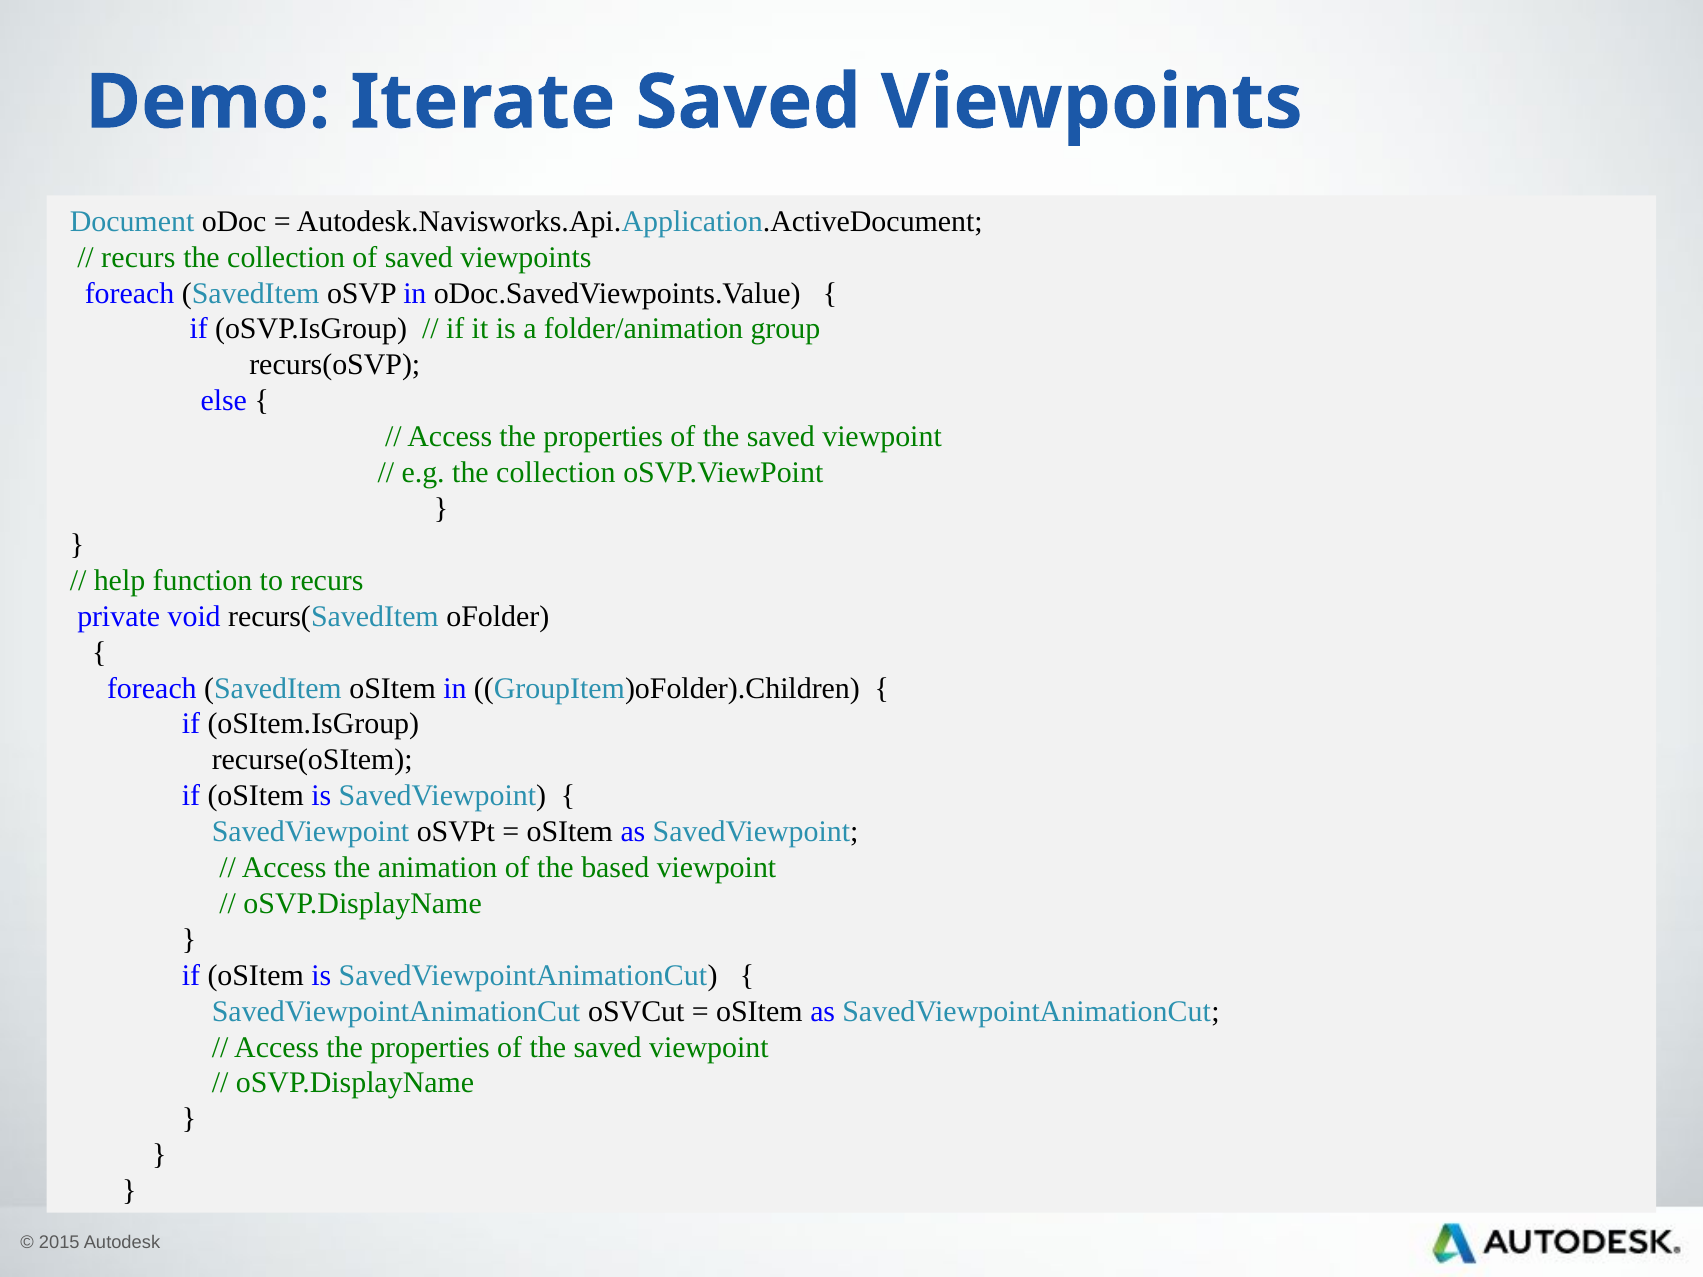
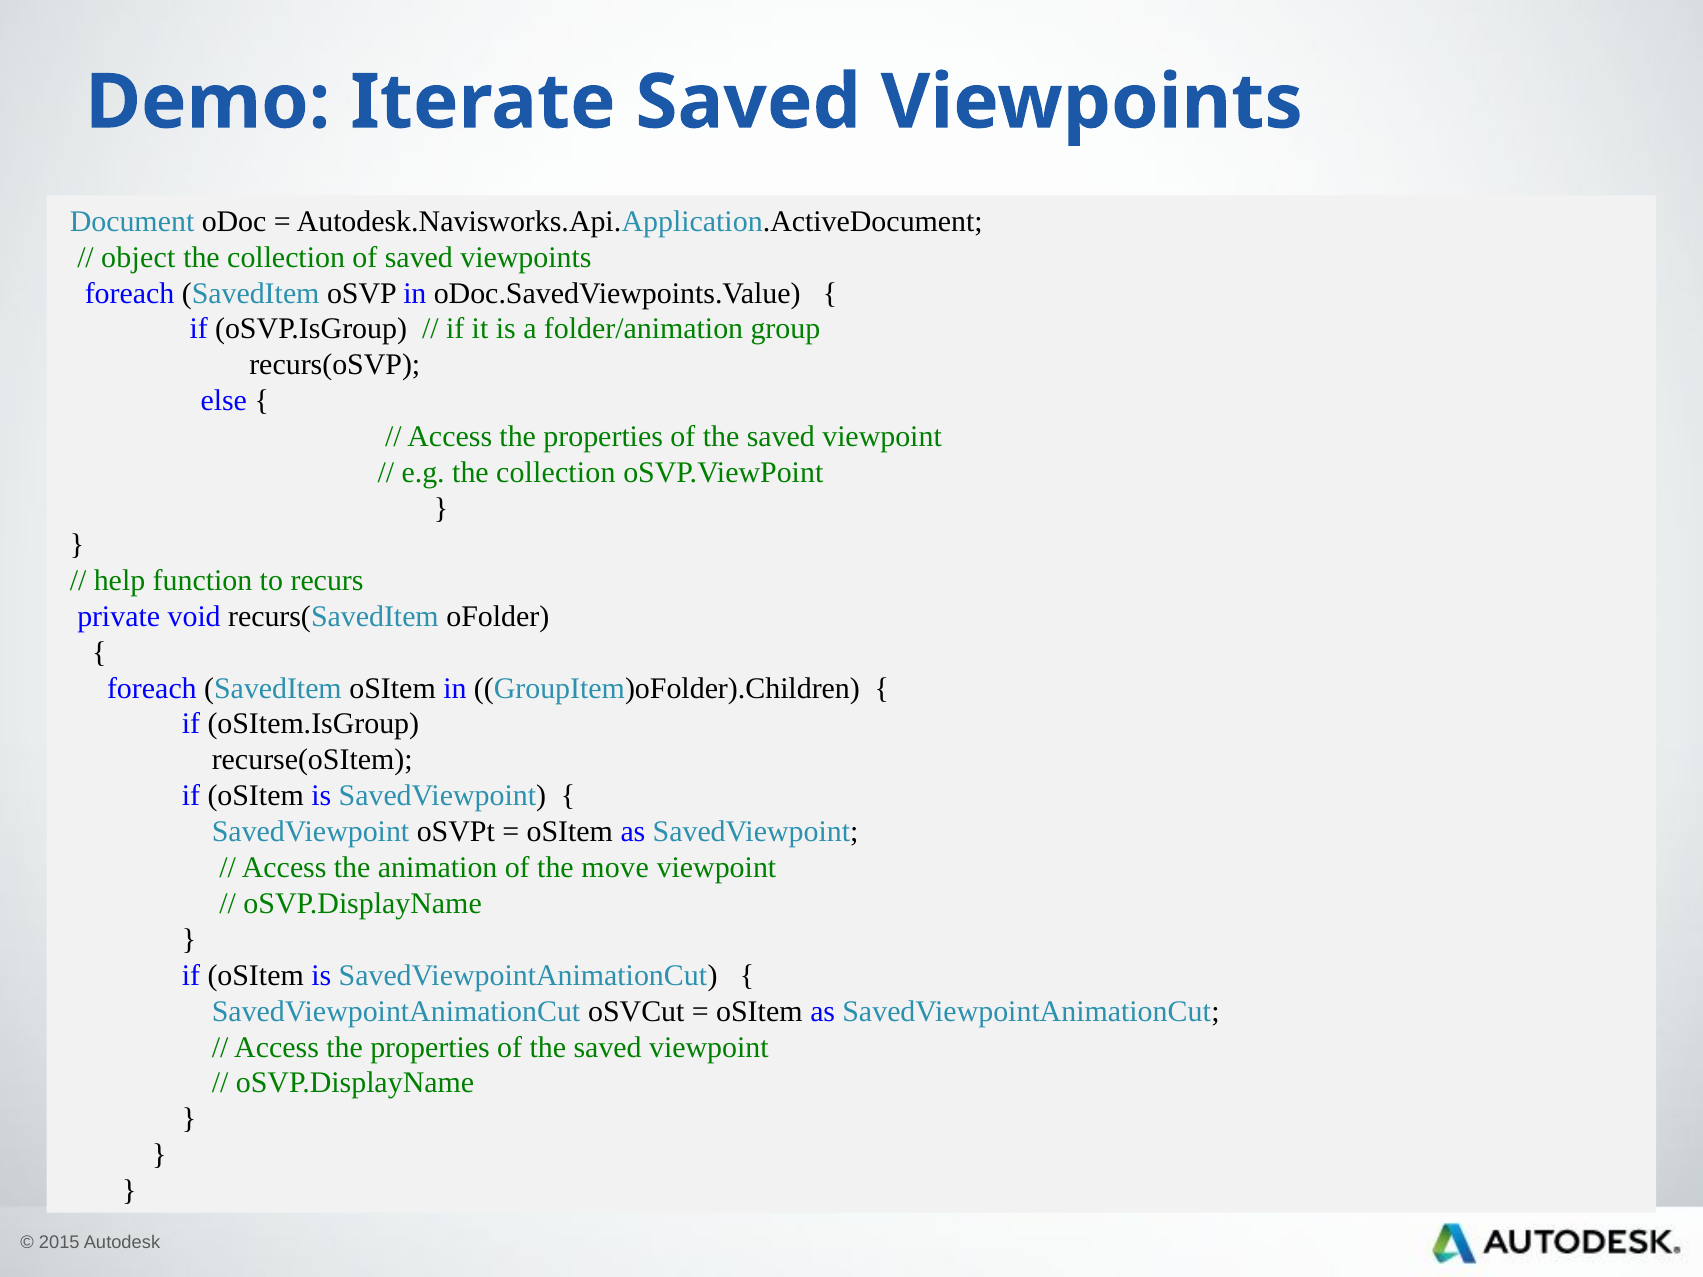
recurs at (138, 257): recurs -> object
based: based -> move
